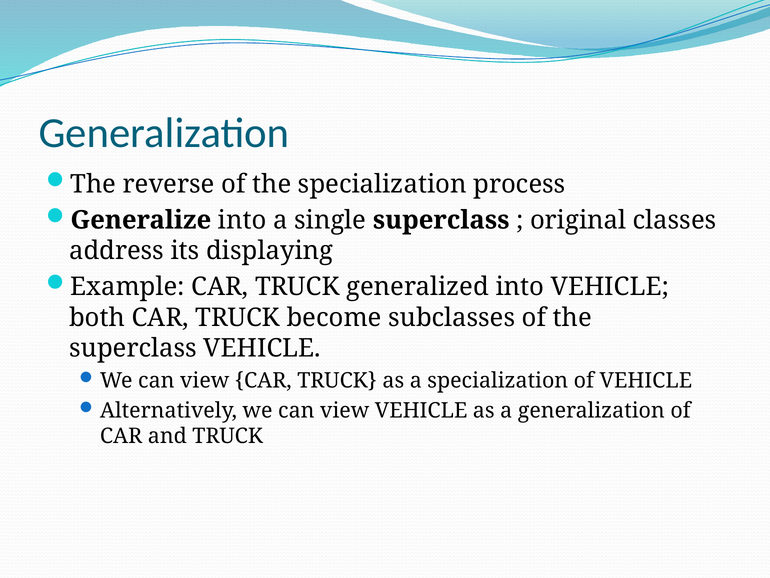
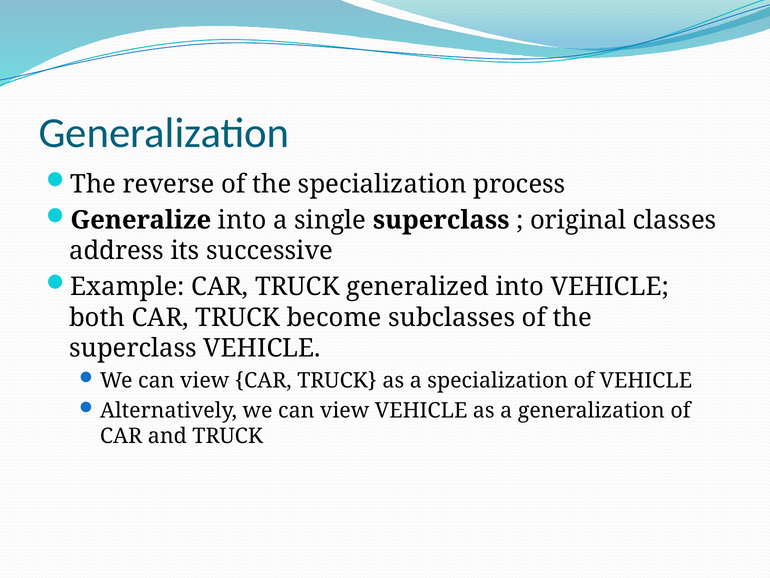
displaying: displaying -> successive
